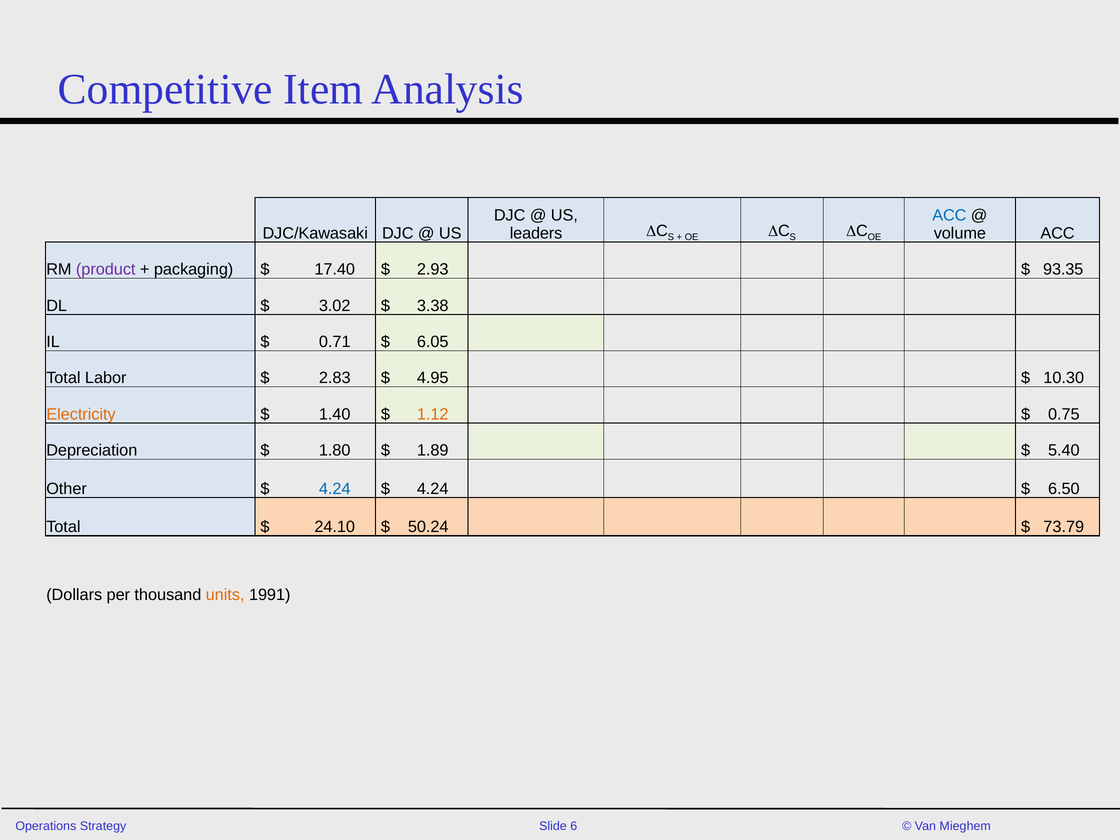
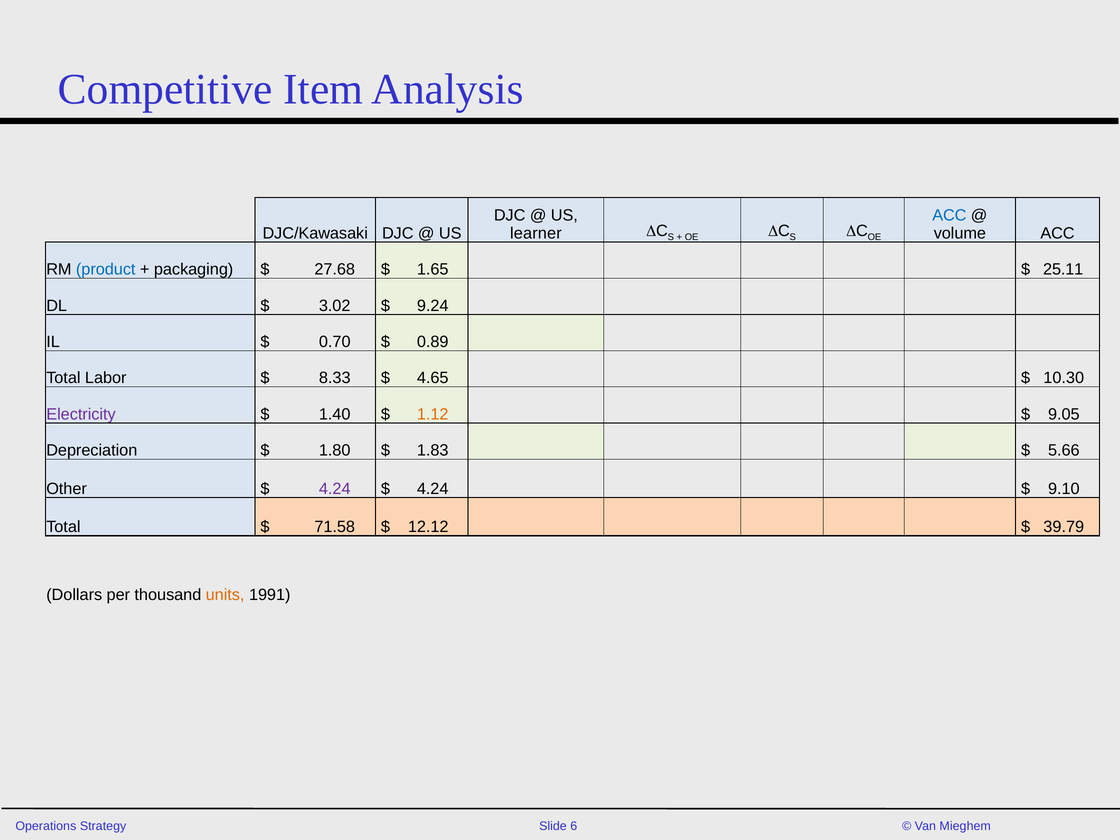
leaders: leaders -> learner
product colour: purple -> blue
17.40: 17.40 -> 27.68
2.93: 2.93 -> 1.65
93.35: 93.35 -> 25.11
3.38: 3.38 -> 9.24
0.71: 0.71 -> 0.70
6.05: 6.05 -> 0.89
2.83: 2.83 -> 8.33
4.95: 4.95 -> 4.65
Electricity colour: orange -> purple
0.75: 0.75 -> 9.05
1.89: 1.89 -> 1.83
5.40: 5.40 -> 5.66
4.24 at (335, 489) colour: blue -> purple
6.50: 6.50 -> 9.10
24.10: 24.10 -> 71.58
50.24: 50.24 -> 12.12
73.79: 73.79 -> 39.79
